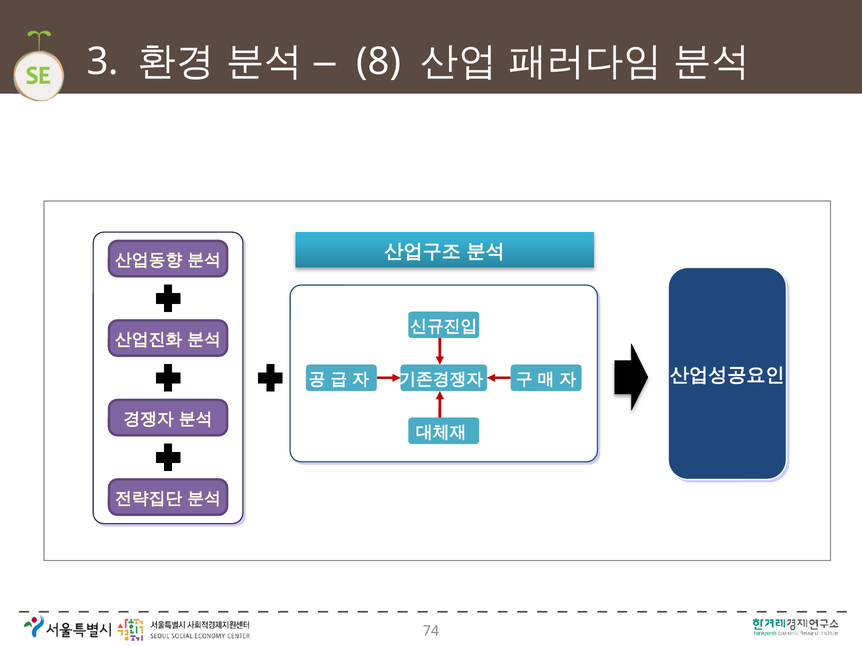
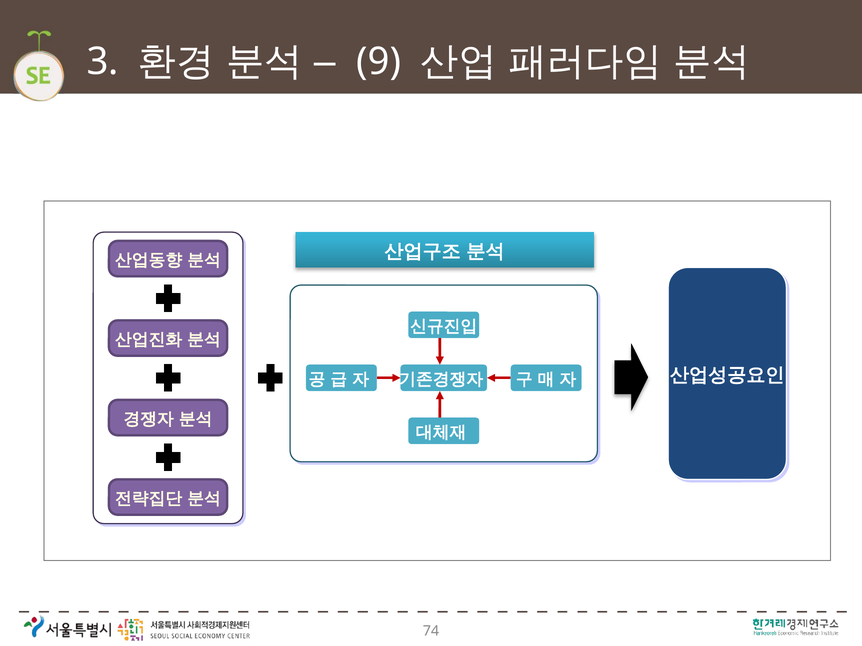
8: 8 -> 9
